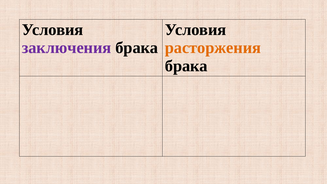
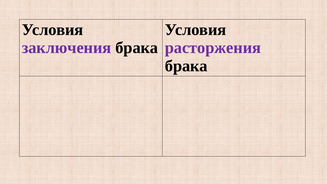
расторжения colour: orange -> purple
